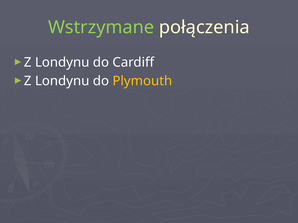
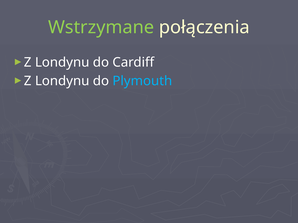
Plymouth colour: yellow -> light blue
